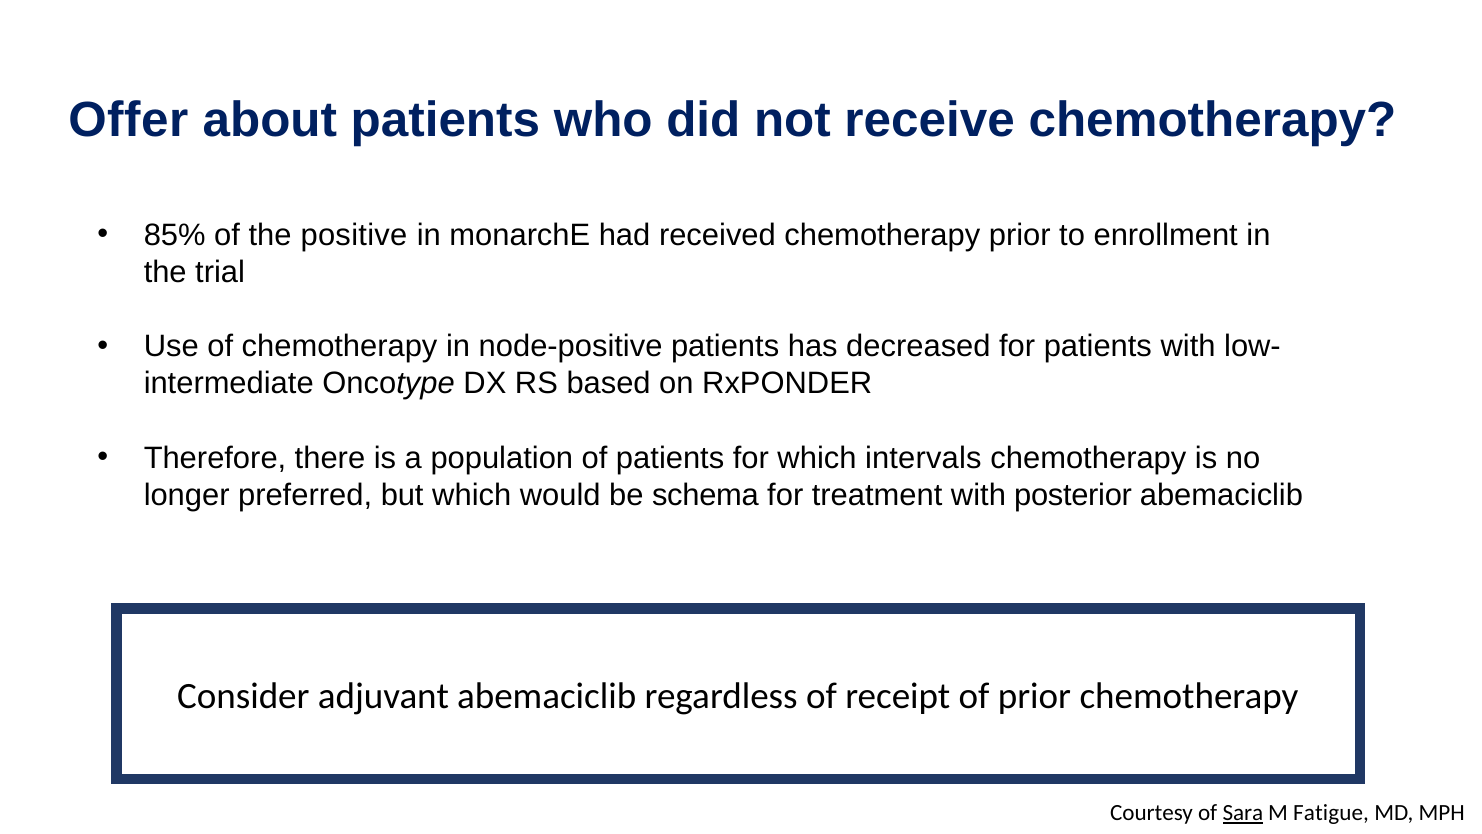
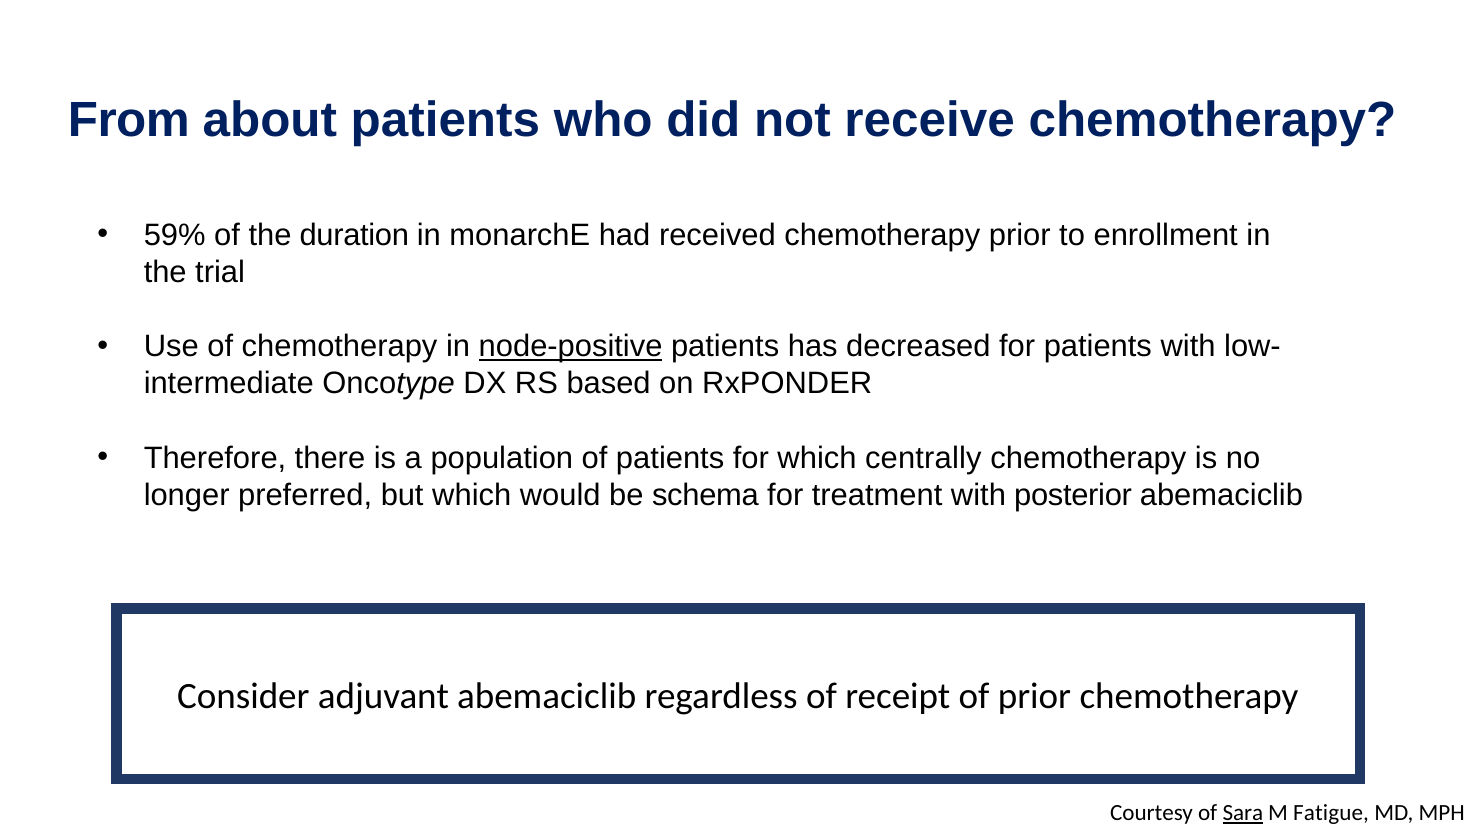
Offer: Offer -> From
85%: 85% -> 59%
positive: positive -> duration
node-positive underline: none -> present
intervals: intervals -> centrally
